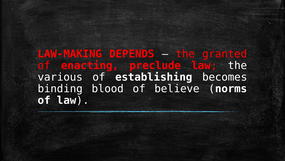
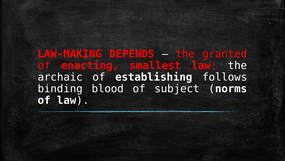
preclude: preclude -> smallest
various: various -> archaic
becomes: becomes -> follows
believe: believe -> subject
